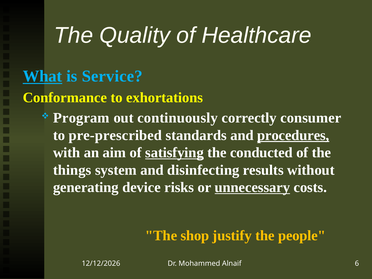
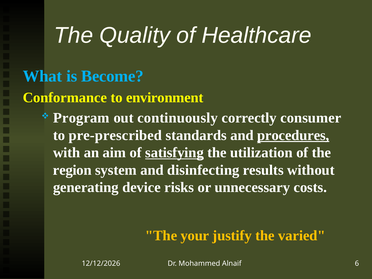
What underline: present -> none
Service: Service -> Become
exhortations: exhortations -> environment
conducted: conducted -> utilization
things: things -> region
unnecessary underline: present -> none
shop: shop -> your
people: people -> varied
